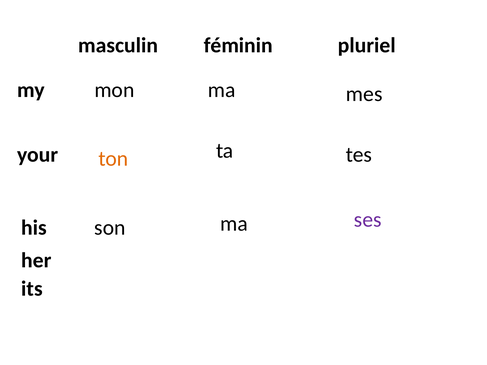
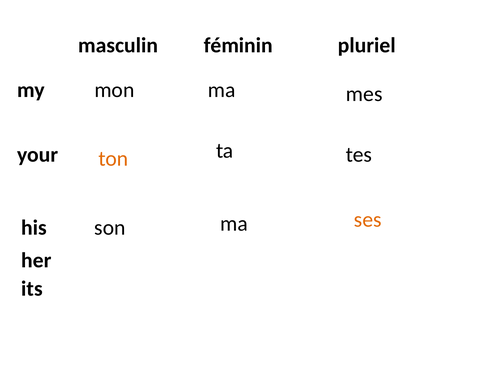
ses colour: purple -> orange
